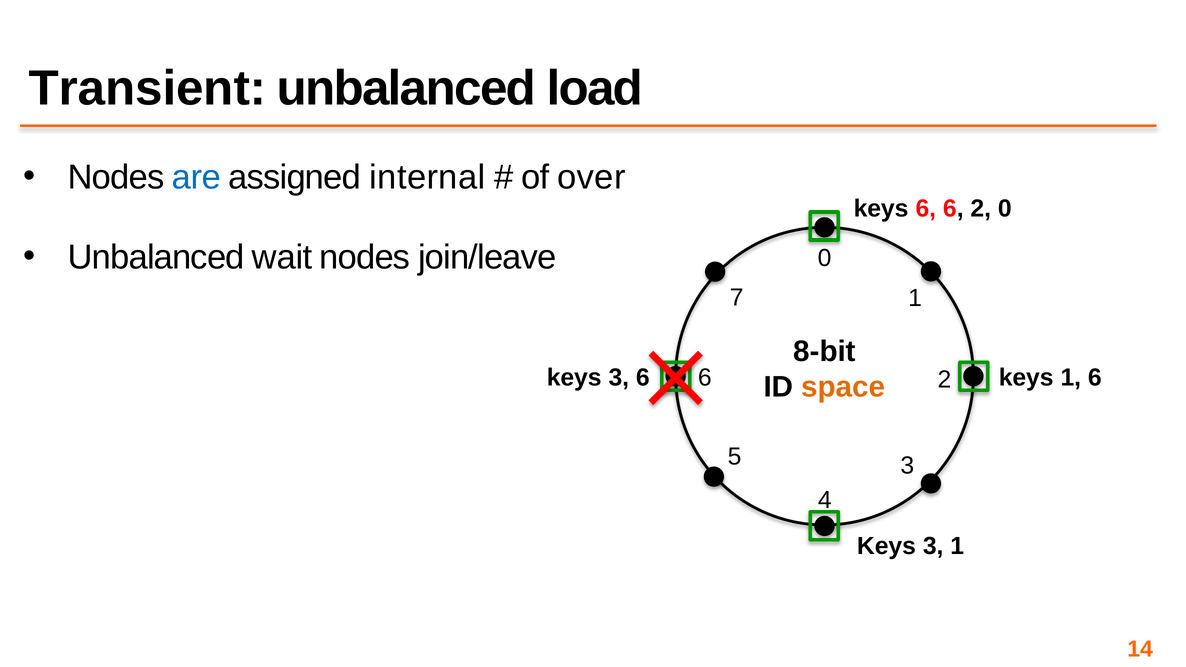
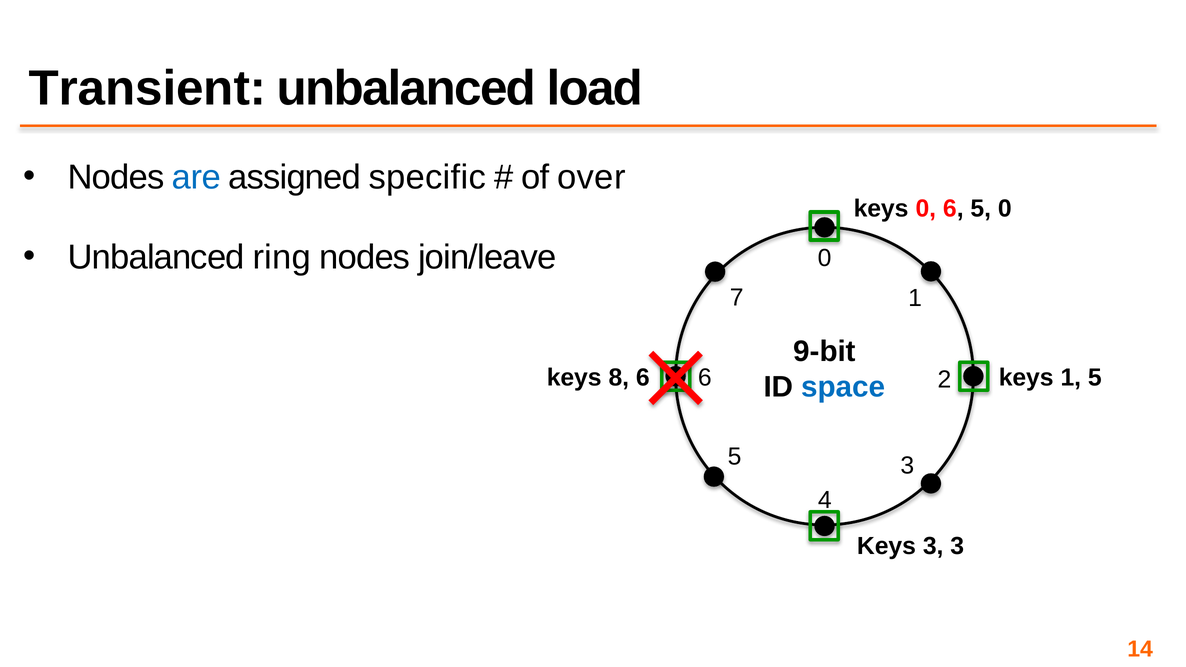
internal: internal -> specific
keys 6: 6 -> 0
6 2: 2 -> 5
wait: wait -> ring
8-bit: 8-bit -> 9-bit
3 at (619, 378): 3 -> 8
1 6: 6 -> 5
space colour: orange -> blue
3 1: 1 -> 3
